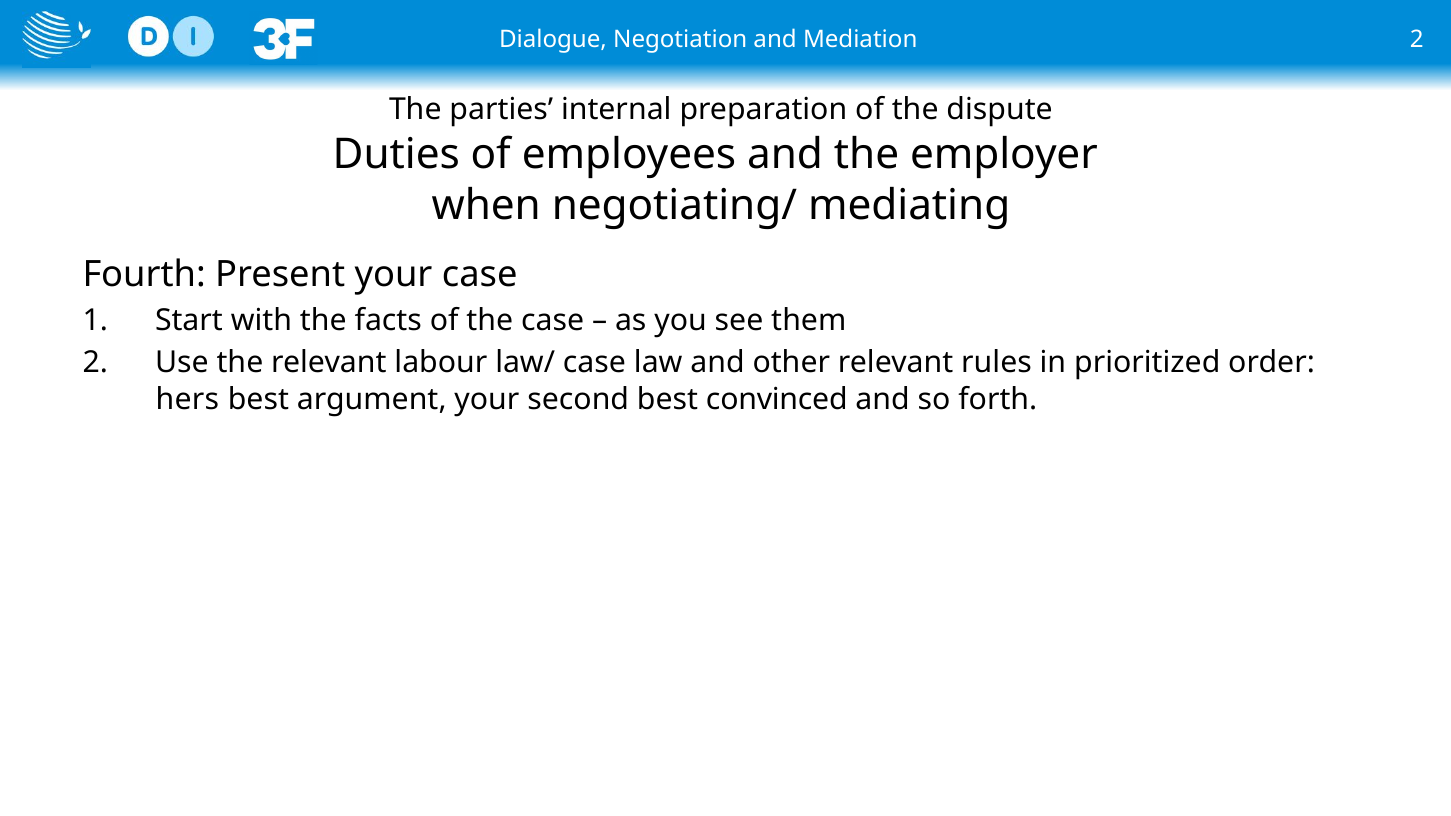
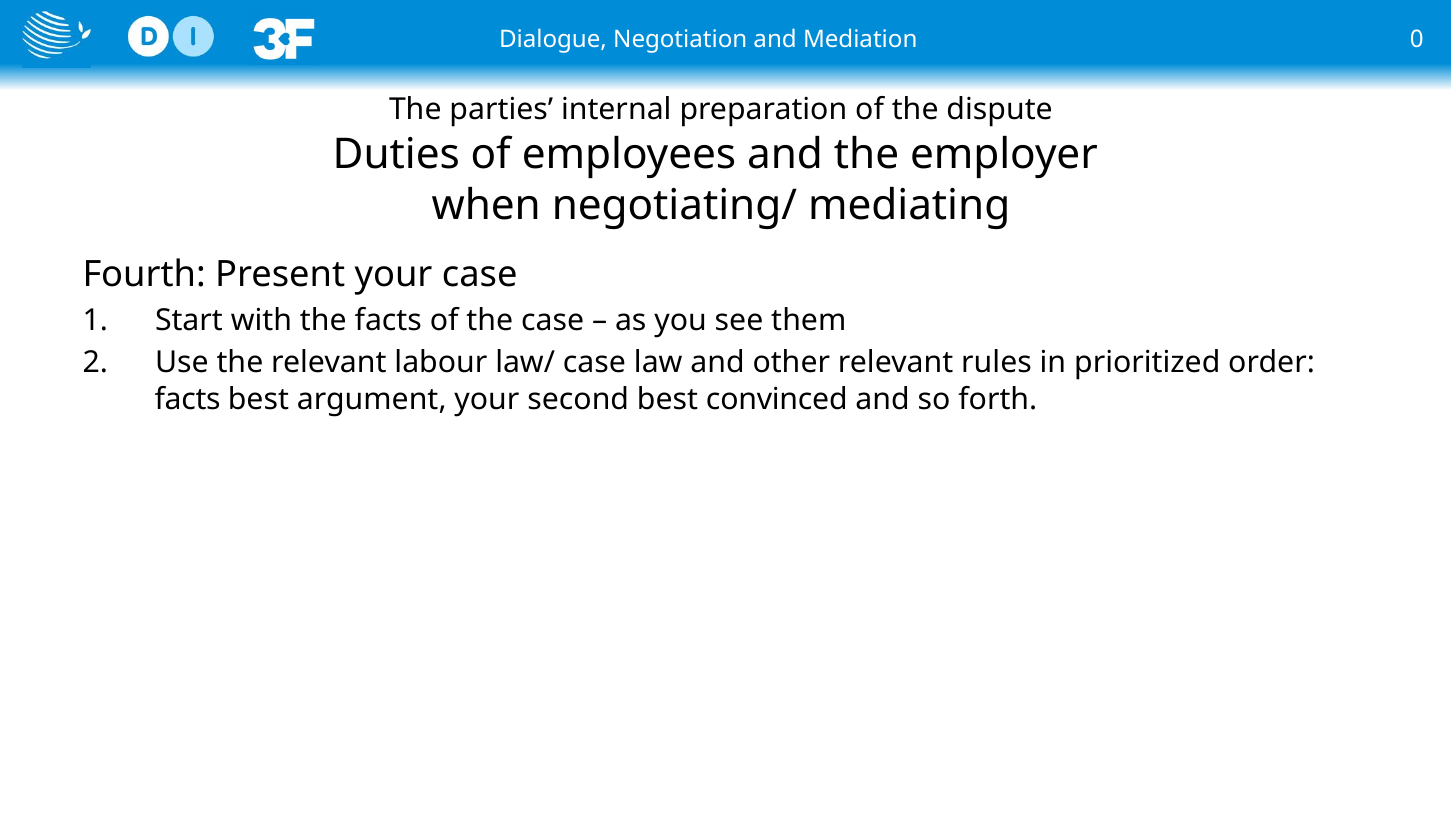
Mediation 2: 2 -> 0
hers at (187, 399): hers -> facts
